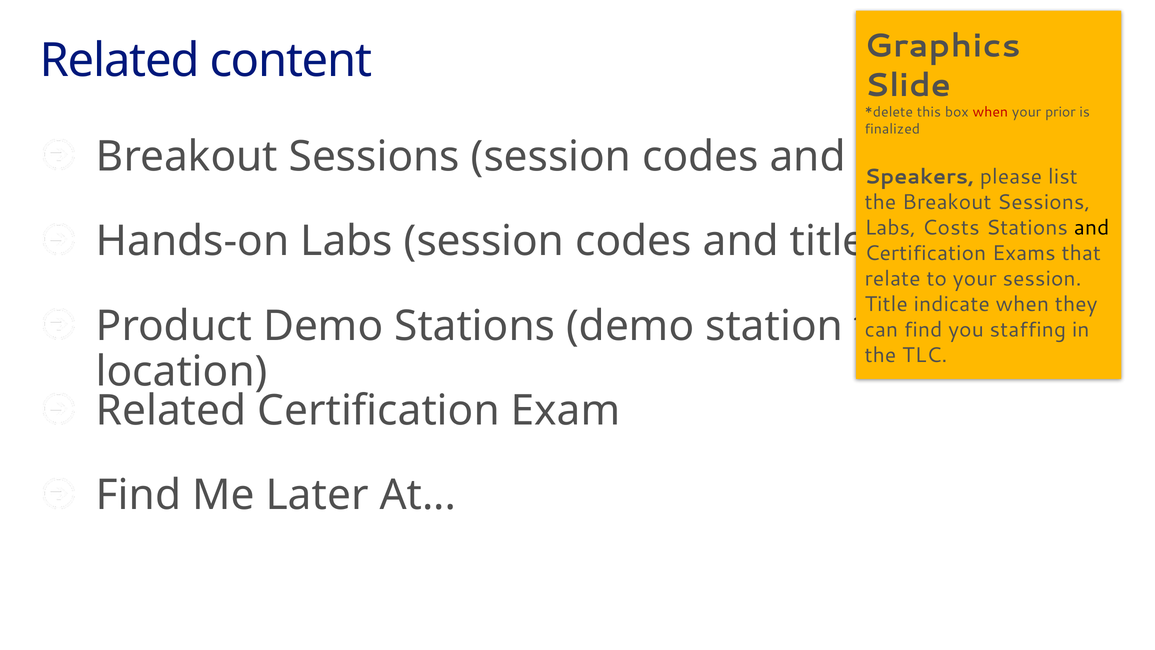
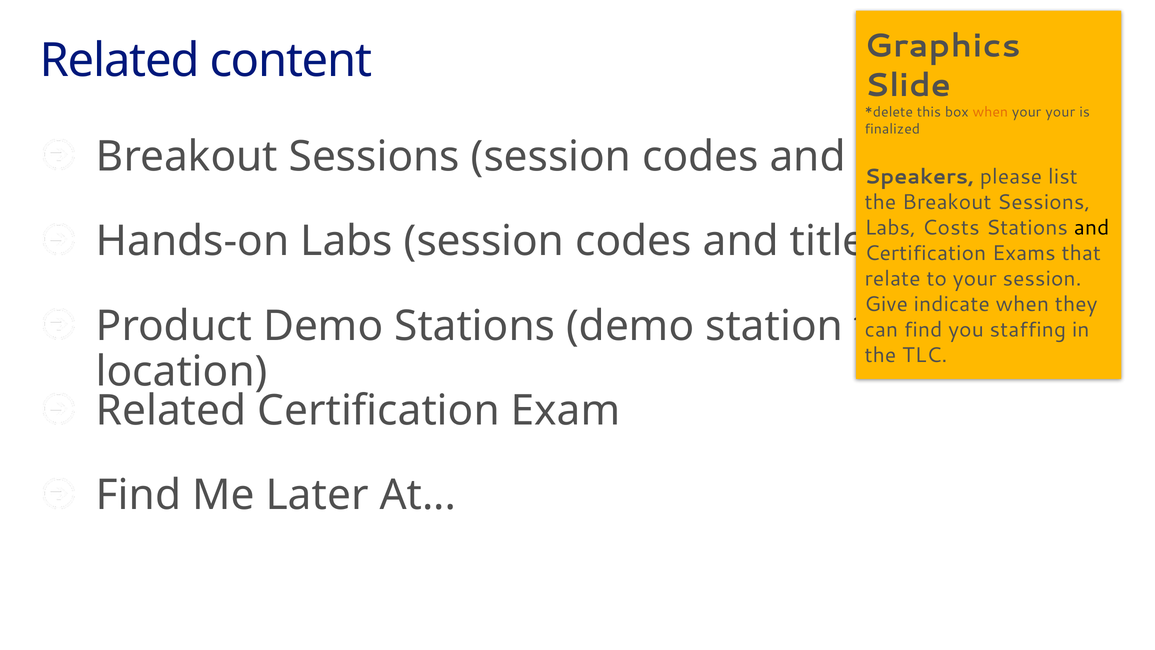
when at (990, 112) colour: red -> orange
your prior: prior -> your
Title at (886, 304): Title -> Give
